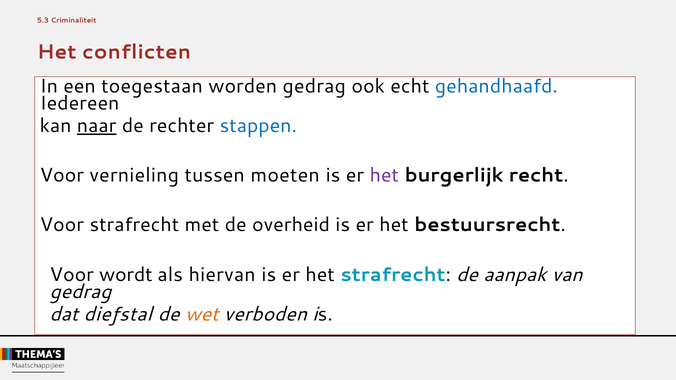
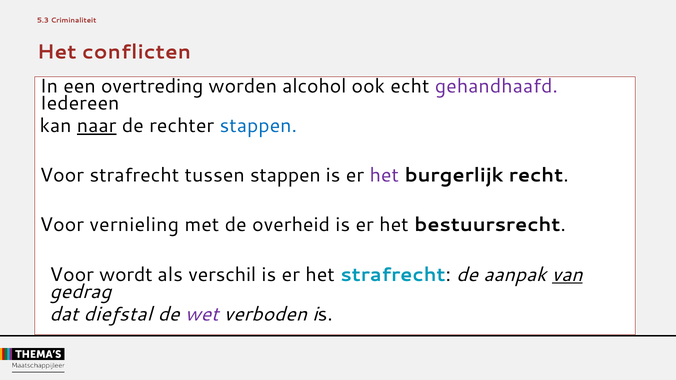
toegestaan: toegestaan -> overtreding
worden gedrag: gedrag -> alcohol
gehandhaafd colour: blue -> purple
Voor vernieling: vernieling -> strafrecht
tussen moeten: moeten -> stappen
Voor strafrecht: strafrecht -> vernieling
hiervan: hiervan -> verschil
van underline: none -> present
wet colour: orange -> purple
